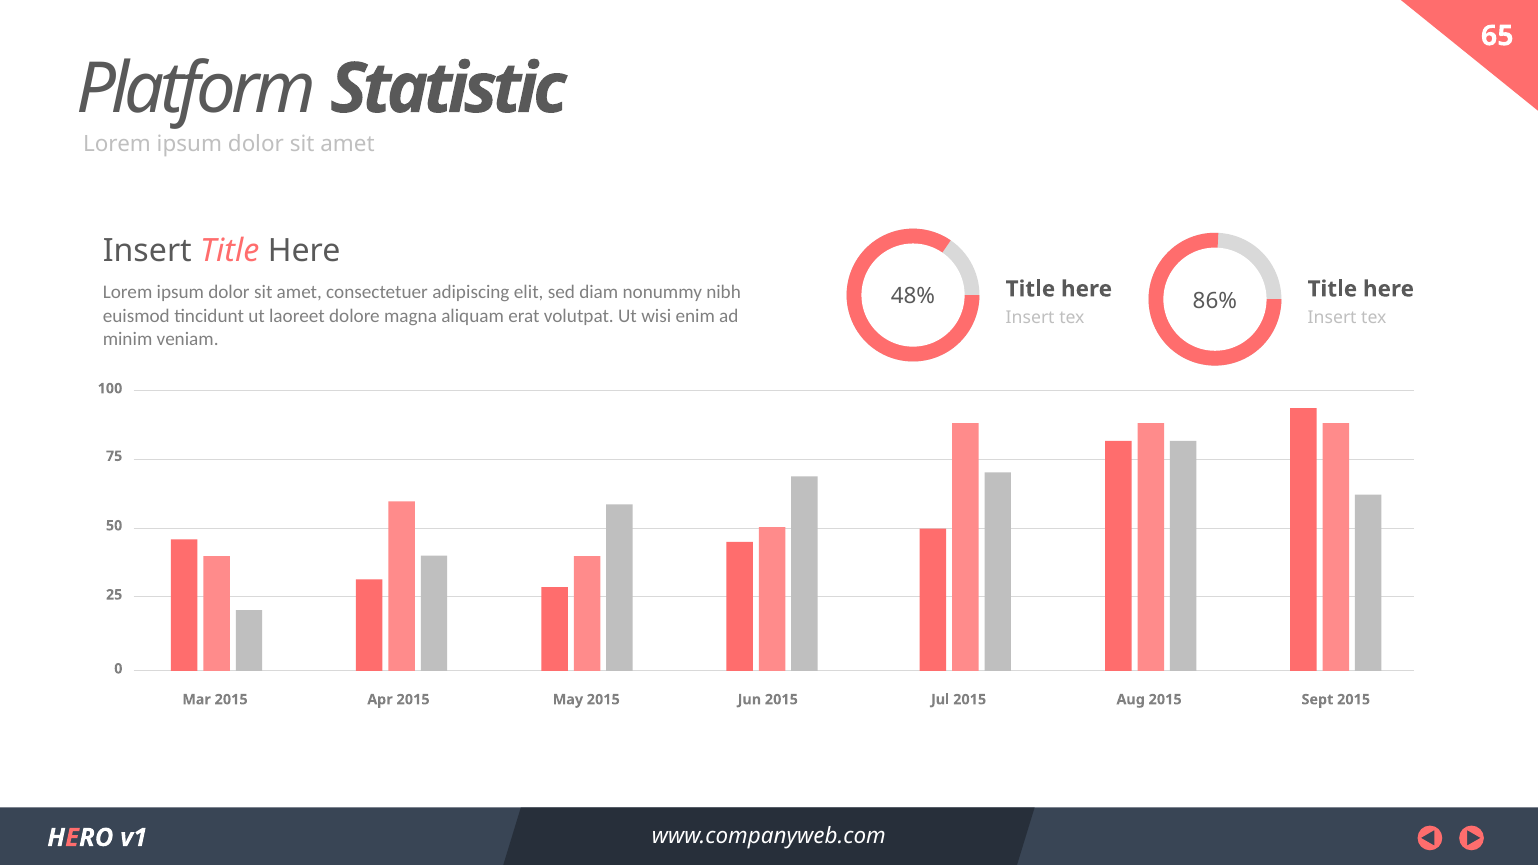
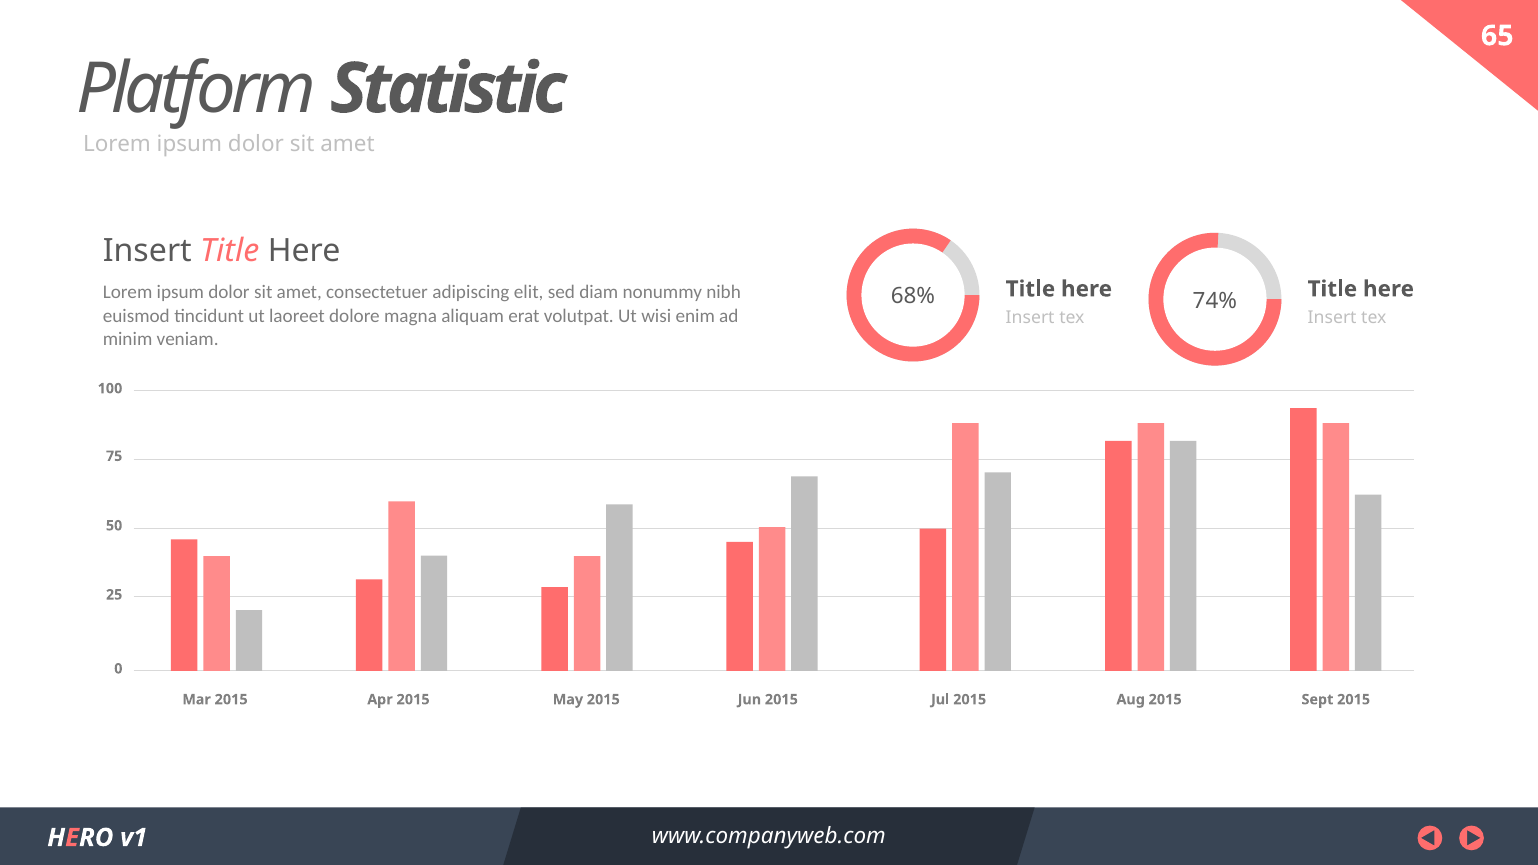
48%: 48% -> 68%
86%: 86% -> 74%
